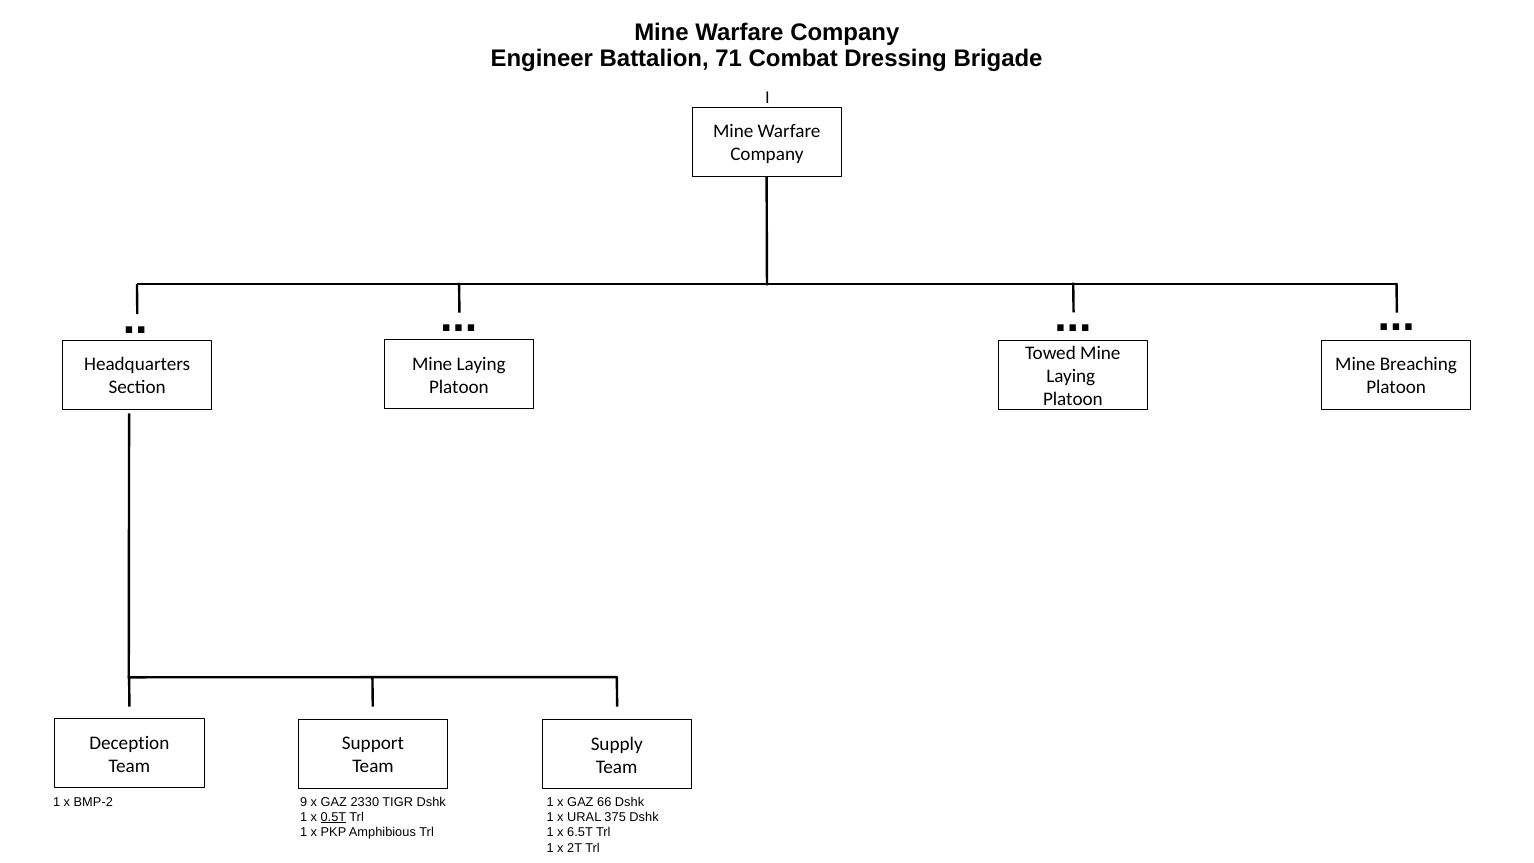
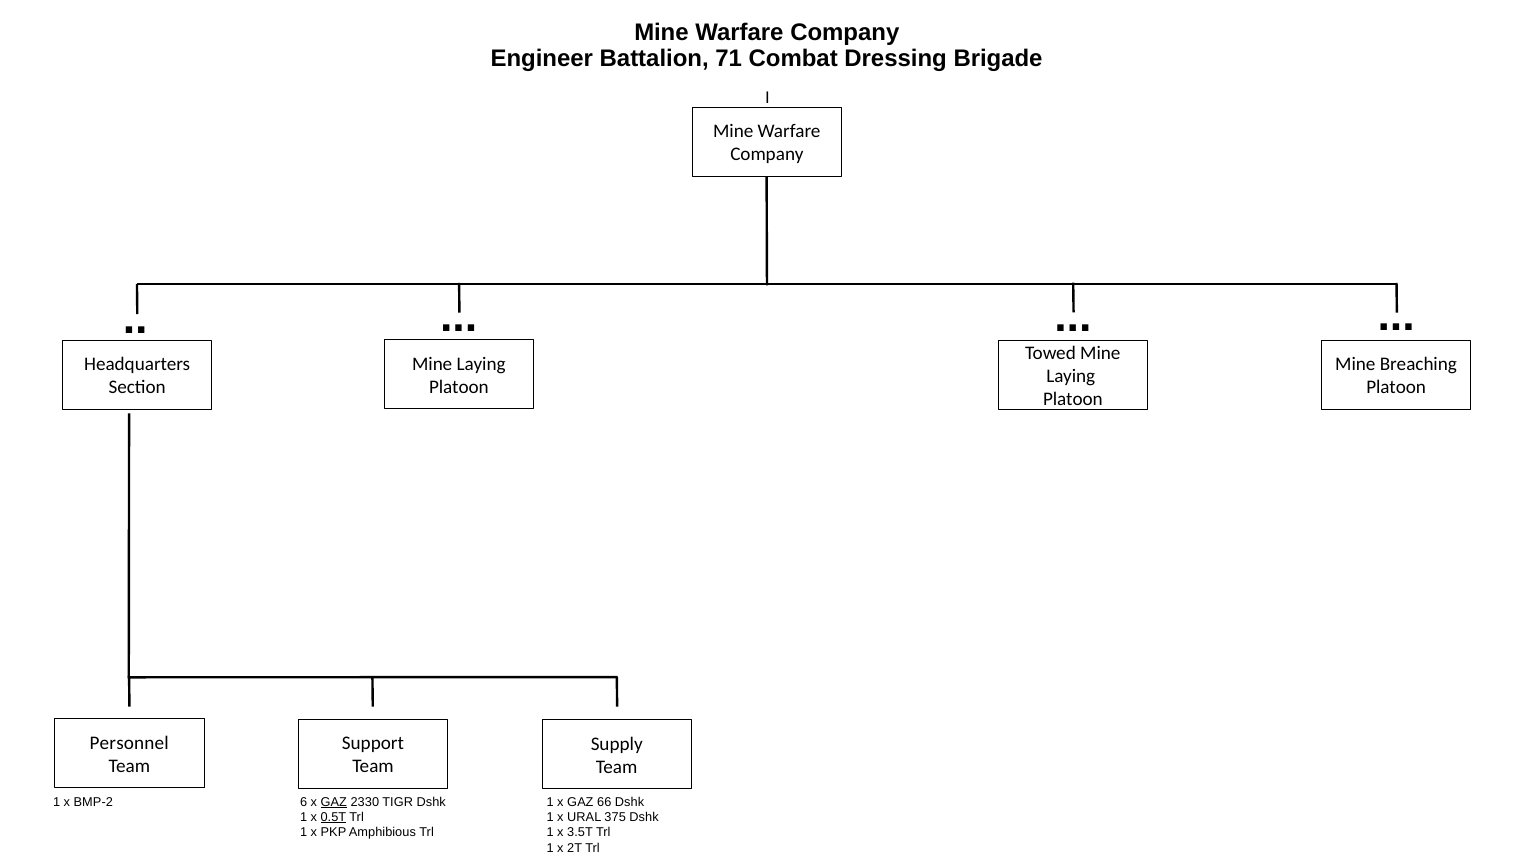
Deception: Deception -> Personnel
9: 9 -> 6
GAZ at (334, 802) underline: none -> present
6.5T: 6.5T -> 3.5T
